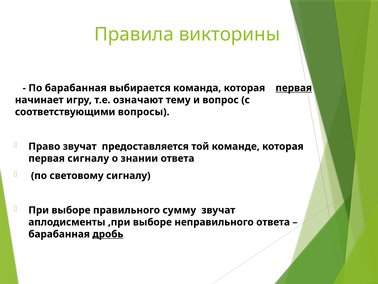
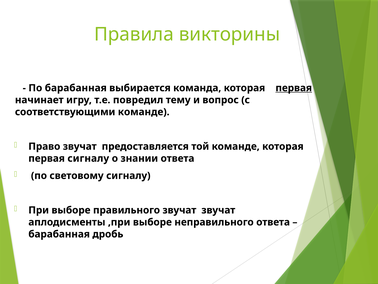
означают: означают -> повредил
соответствующими вопросы: вопросы -> команде
правильного сумму: сумму -> звучат
дробь underline: present -> none
